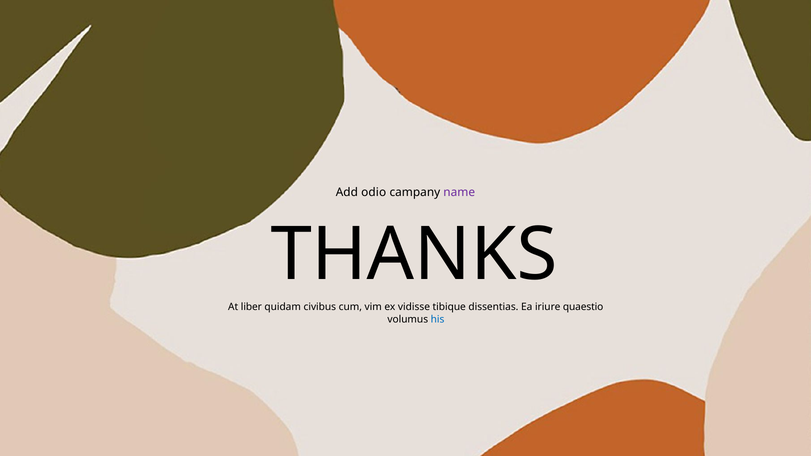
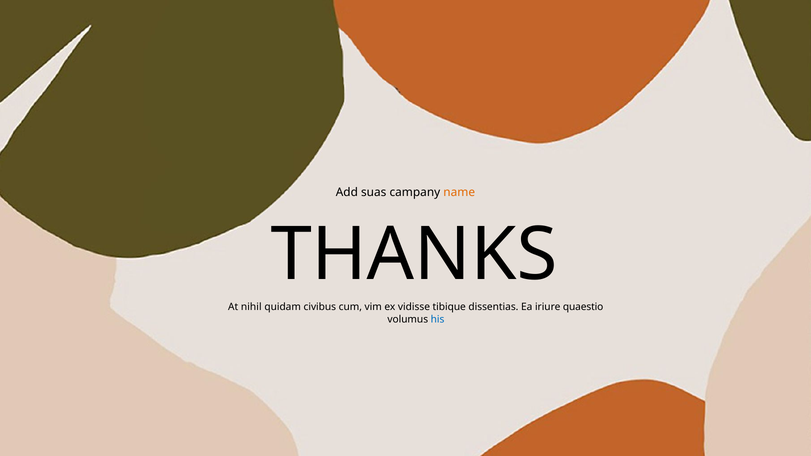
odio: odio -> suas
name colour: purple -> orange
liber: liber -> nihil
